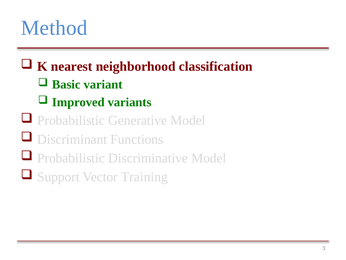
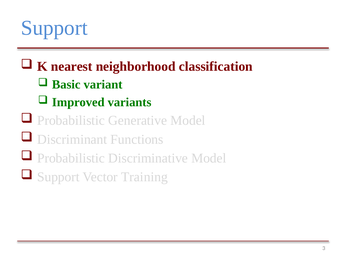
Method at (54, 28): Method -> Support
